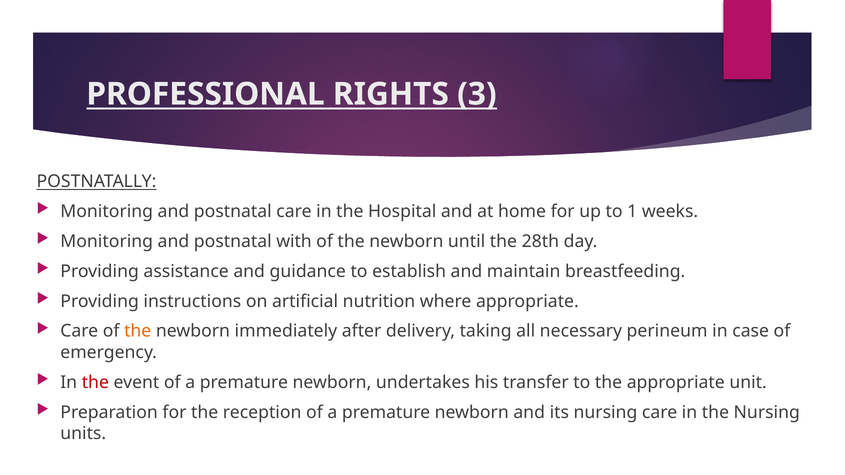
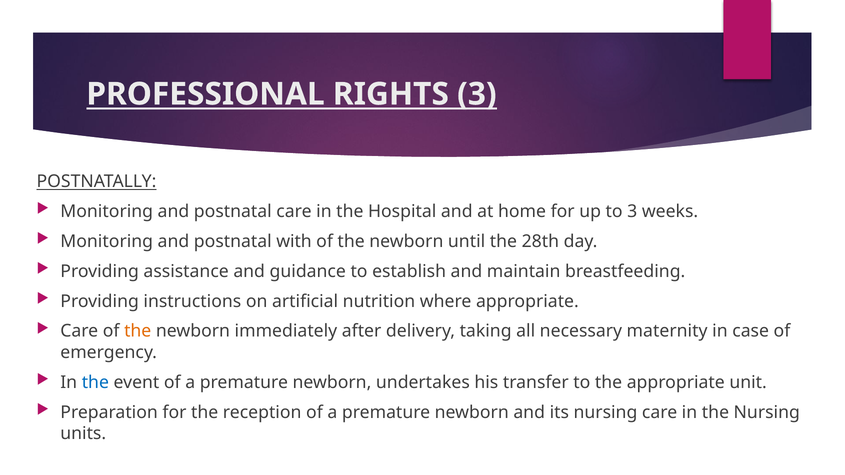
to 1: 1 -> 3
perineum: perineum -> maternity
the at (95, 382) colour: red -> blue
